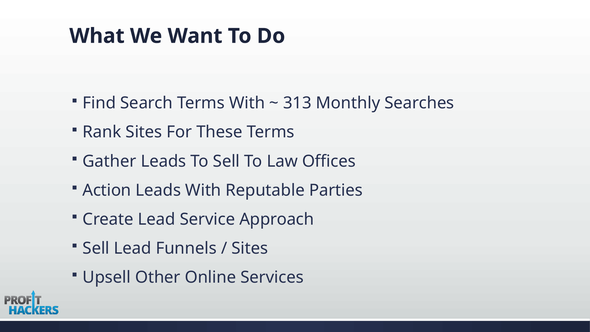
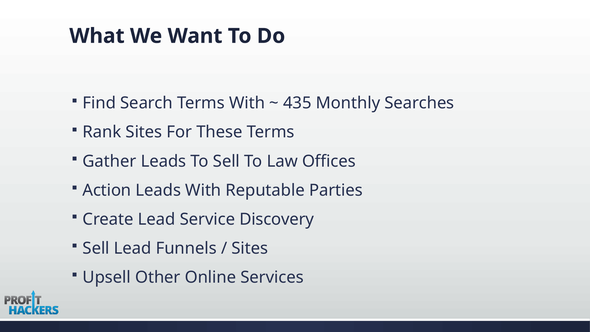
313: 313 -> 435
Approach: Approach -> Discovery
